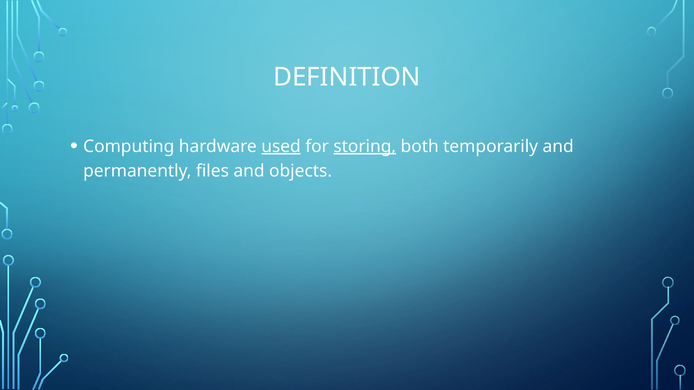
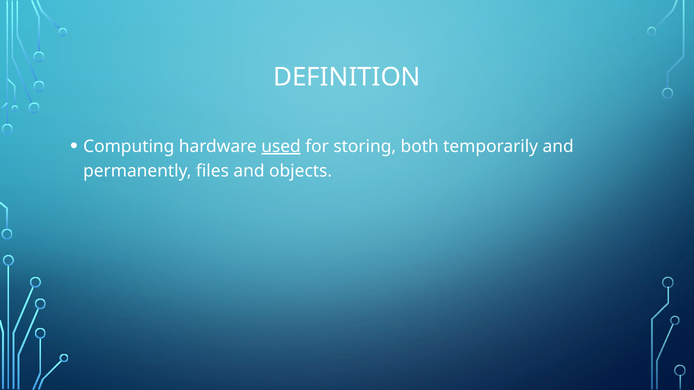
storing underline: present -> none
